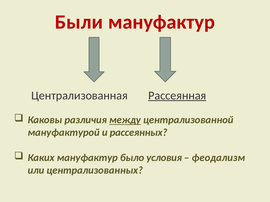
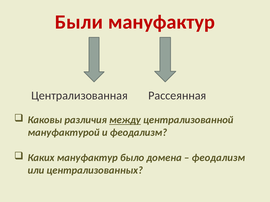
Рассеянная underline: present -> none
и рассеянных: рассеянных -> феодализм
условия: условия -> домена
